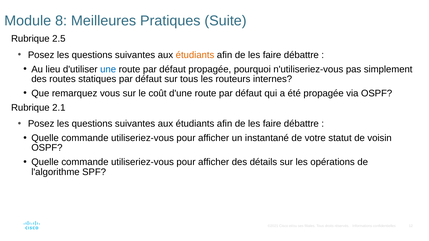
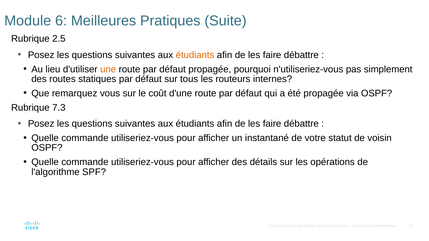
8: 8 -> 6
une colour: blue -> orange
2.1: 2.1 -> 7.3
